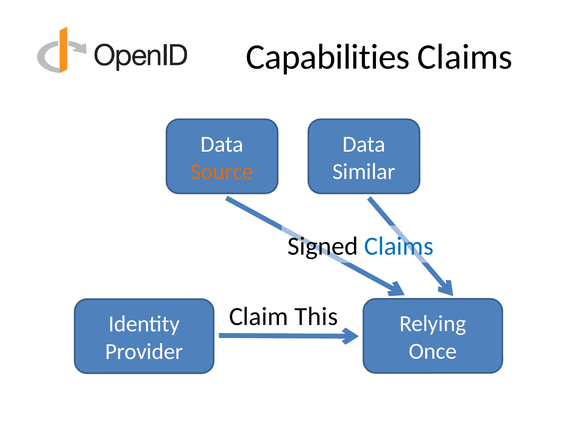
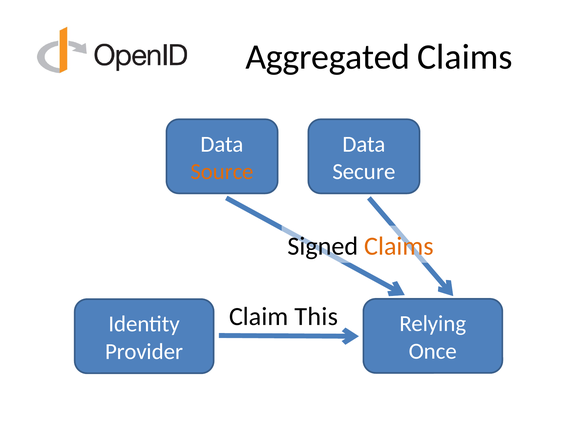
Capabilities: Capabilities -> Aggregated
Similar: Similar -> Secure
Claims at (399, 246) colour: blue -> orange
